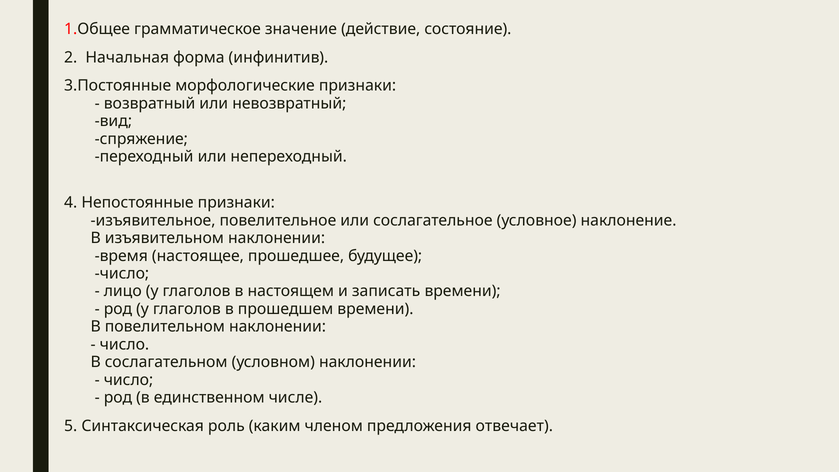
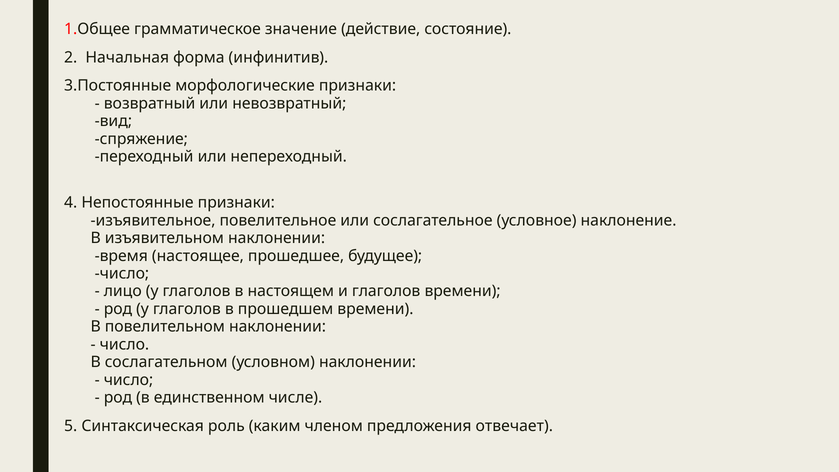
и записать: записать -> глаголов
